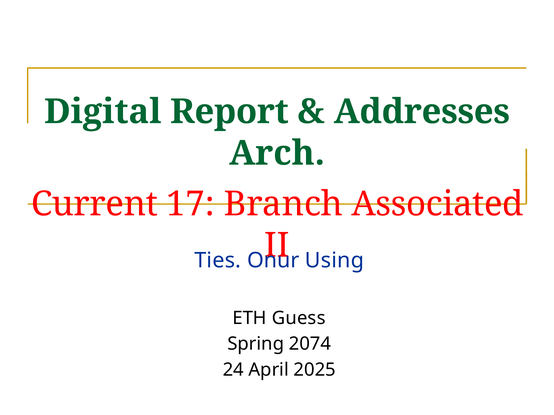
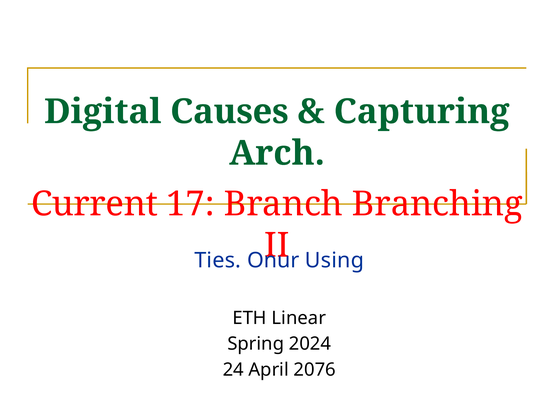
Report: Report -> Causes
Addresses: Addresses -> Capturing
Associated: Associated -> Branching
Guess: Guess -> Linear
2074: 2074 -> 2024
2025: 2025 -> 2076
